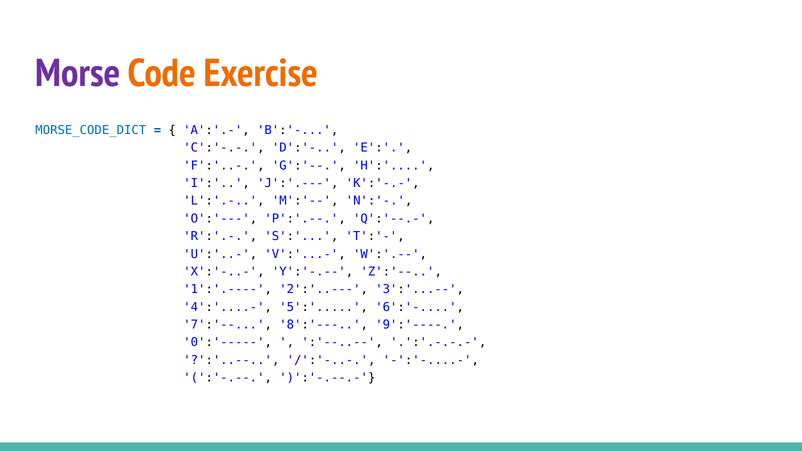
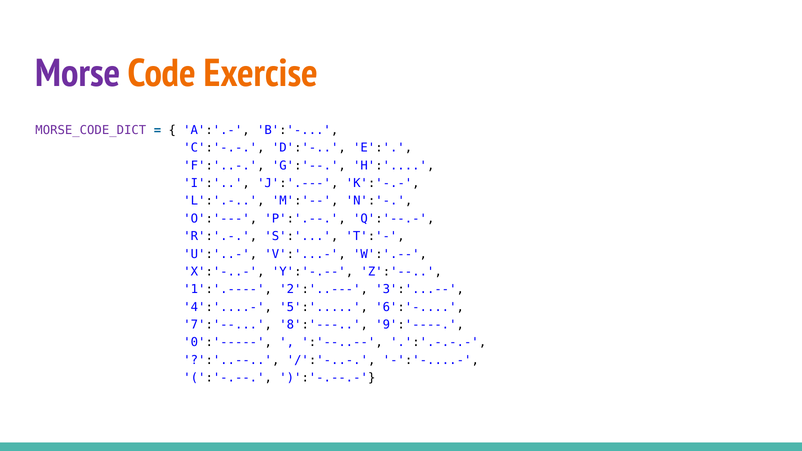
MORSE_CODE_DICT colour: blue -> purple
